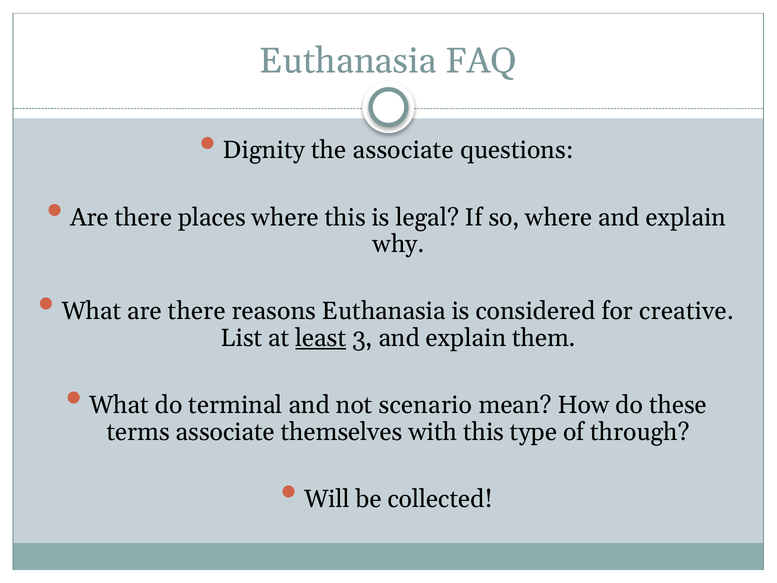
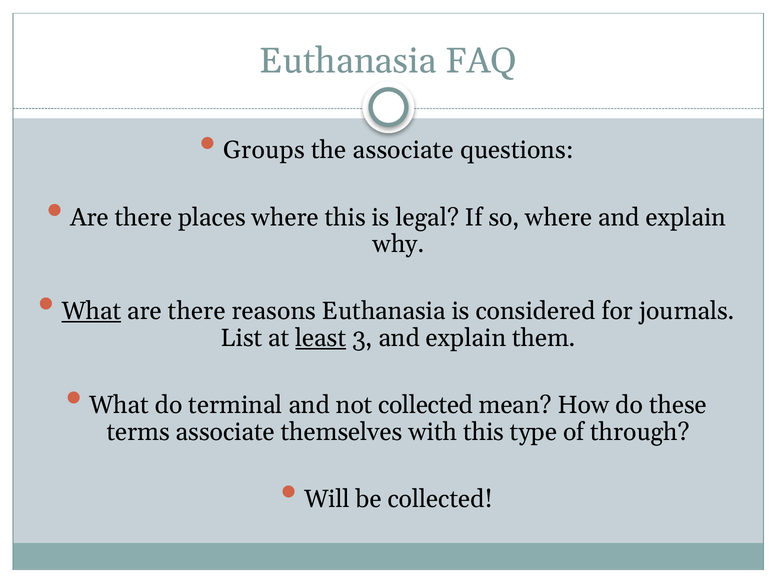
Dignity: Dignity -> Groups
What at (91, 311) underline: none -> present
creative: creative -> journals
not scenario: scenario -> collected
